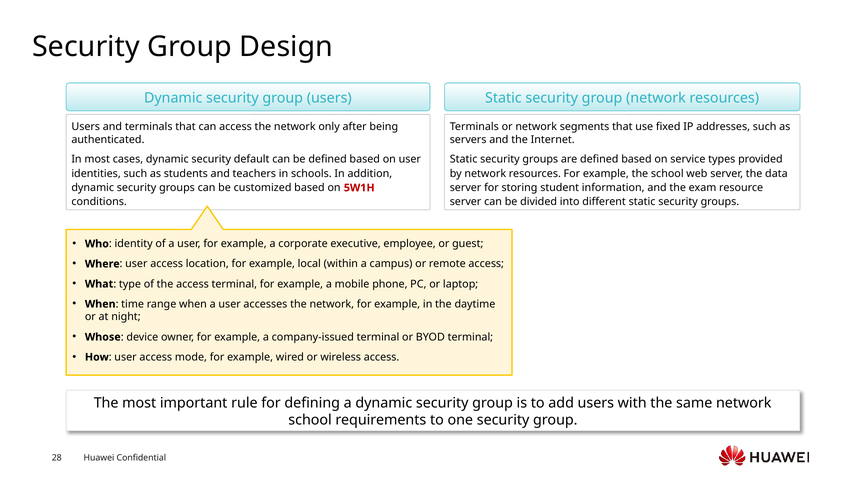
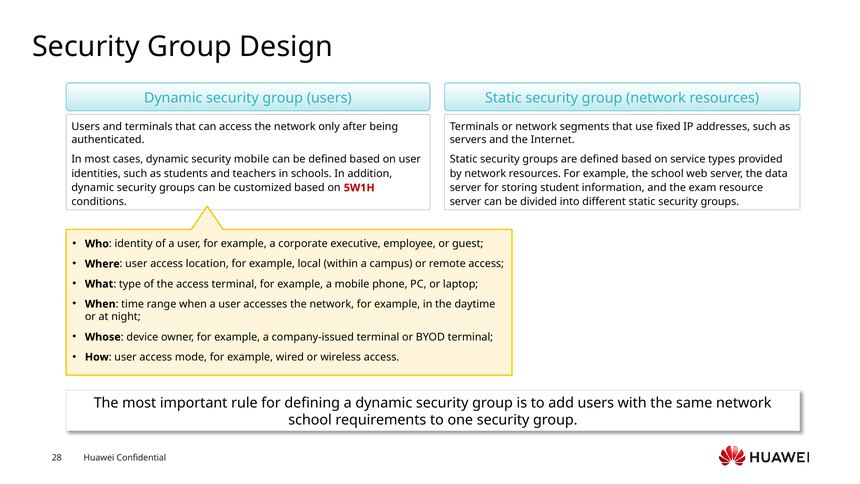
security default: default -> mobile
